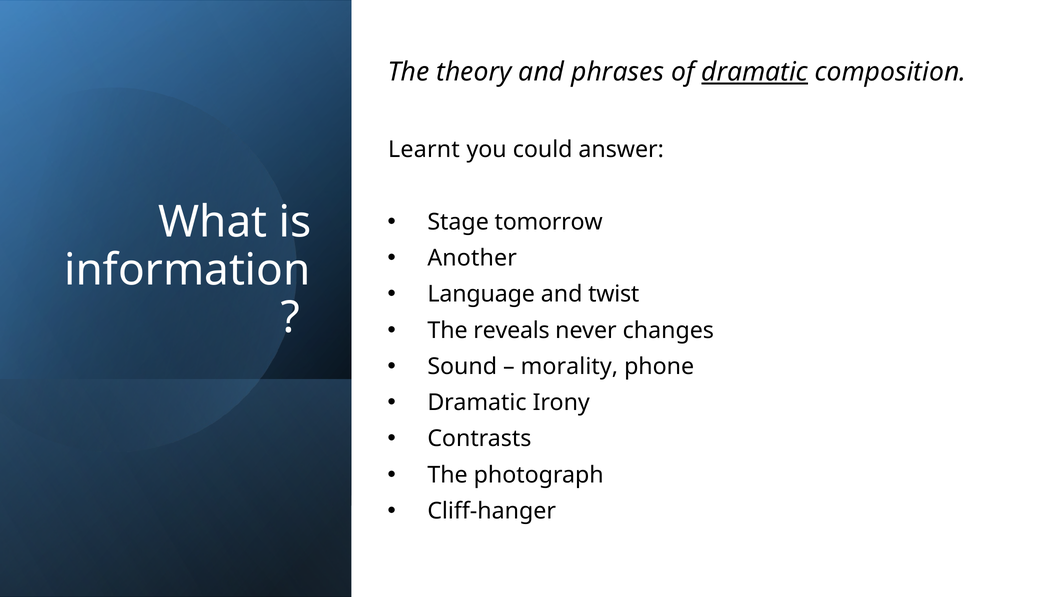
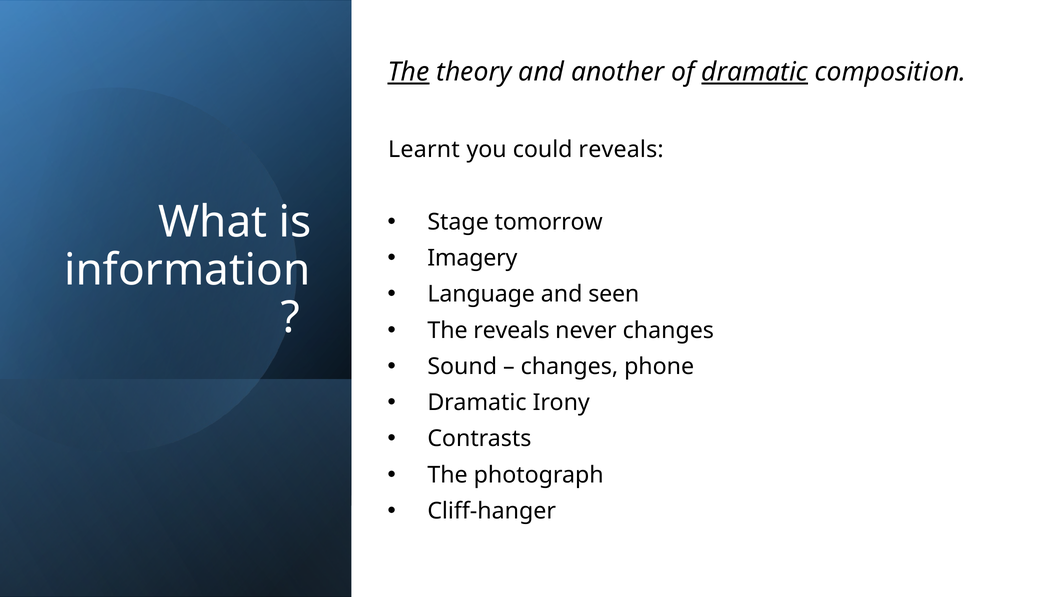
The at (409, 72) underline: none -> present
phrases: phrases -> another
could answer: answer -> reveals
Another: Another -> Imagery
twist: twist -> seen
morality at (569, 366): morality -> changes
